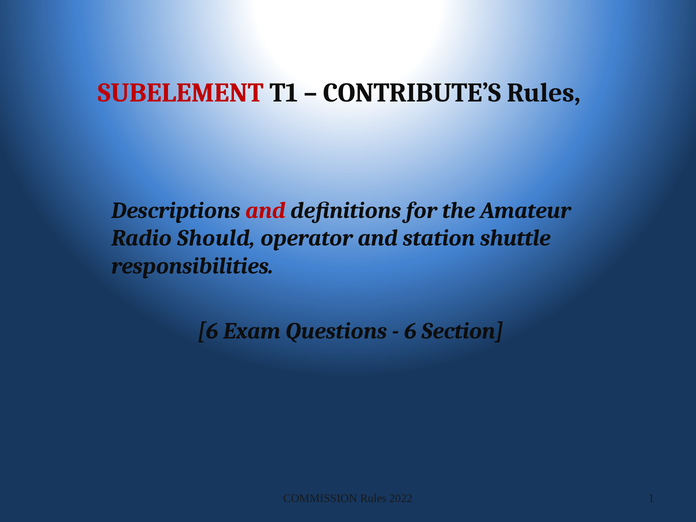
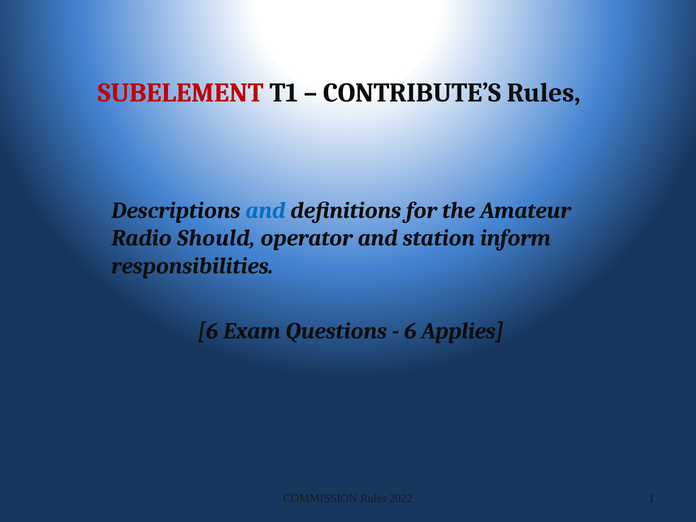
and at (265, 210) colour: red -> blue
shuttle: shuttle -> inform
Section: Section -> Applies
